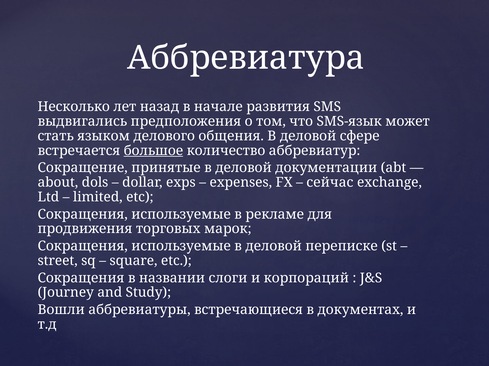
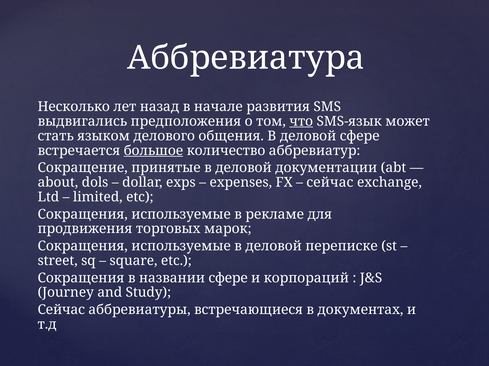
что underline: none -> present
названии слоги: слоги -> сфере
Вошли at (61, 310): Вошли -> Сейчас
